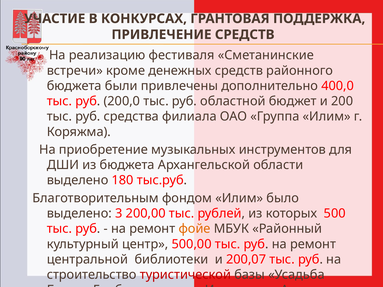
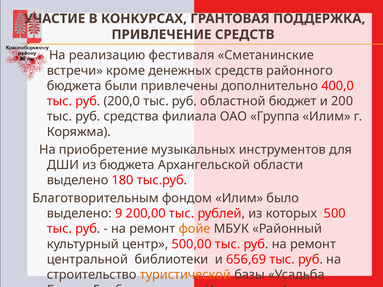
3: 3 -> 9
200,07: 200,07 -> 656,69
туристической colour: red -> orange
